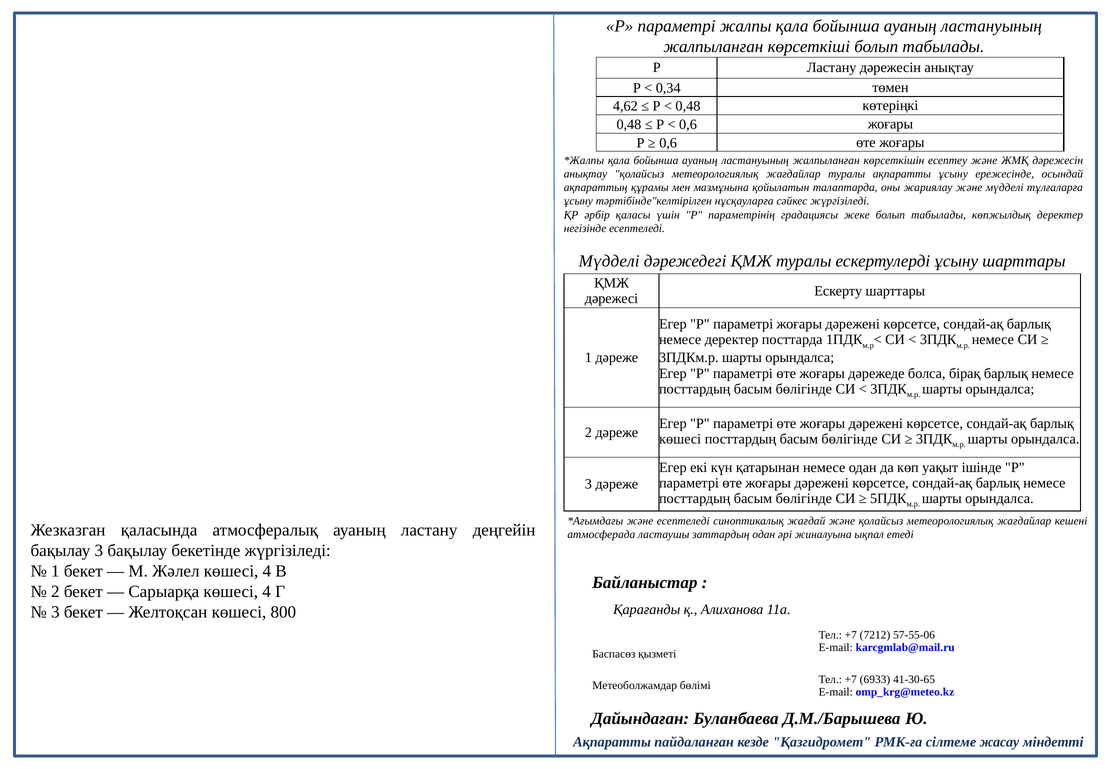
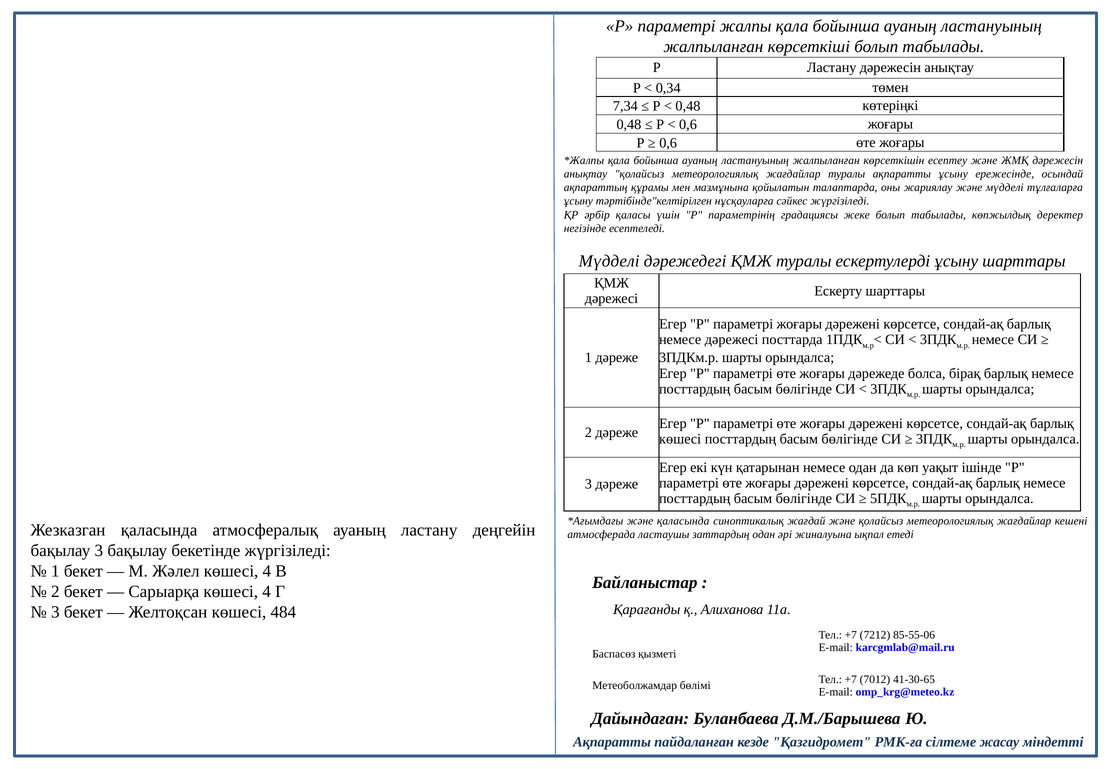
4,62: 4,62 -> 7,34
немесе деректер: деректер -> дәрежесі
және есептеледі: есептеледі -> қаласында
800: 800 -> 484
57-55-06: 57-55-06 -> 85-55-06
6933: 6933 -> 7012
